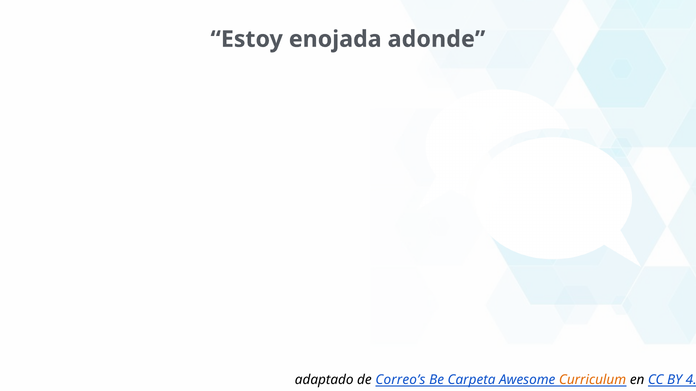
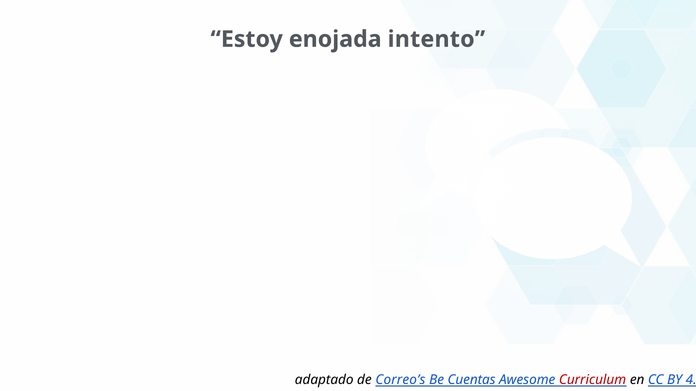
adonde: adonde -> intento
Carpeta: Carpeta -> Cuentas
Curriculum colour: orange -> red
